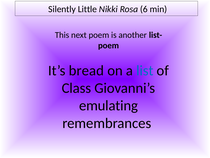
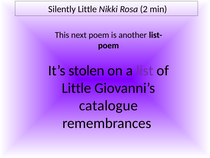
6: 6 -> 2
bread: bread -> stolen
list colour: blue -> purple
Class at (76, 88): Class -> Little
emulating: emulating -> catalogue
